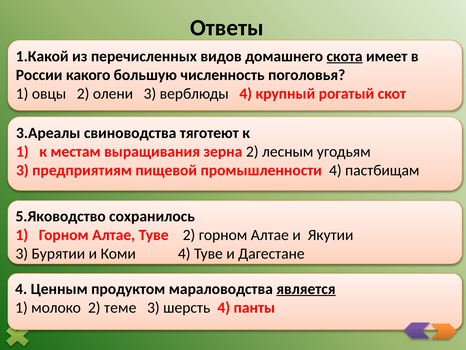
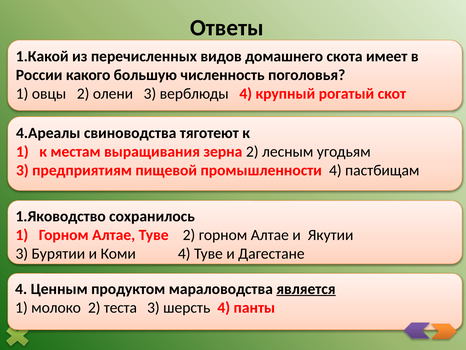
скота underline: present -> none
3.Ареалы: 3.Ареалы -> 4.Ареалы
5.Яководство: 5.Яководство -> 1.Яководство
теме: теме -> теста
